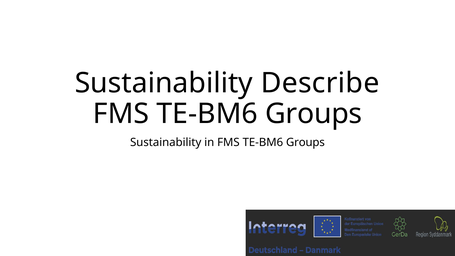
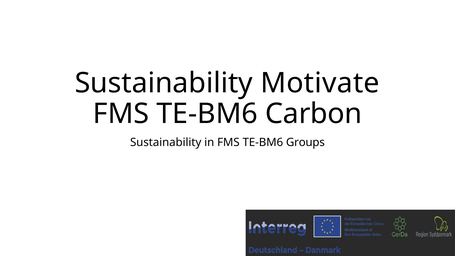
Describe: Describe -> Motivate
Groups at (314, 114): Groups -> Carbon
